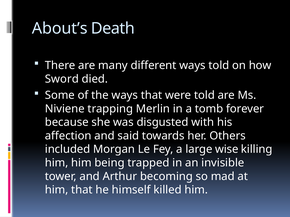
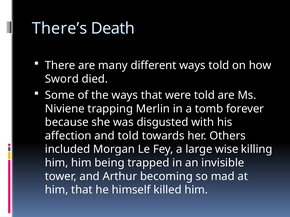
About’s: About’s -> There’s
and said: said -> told
